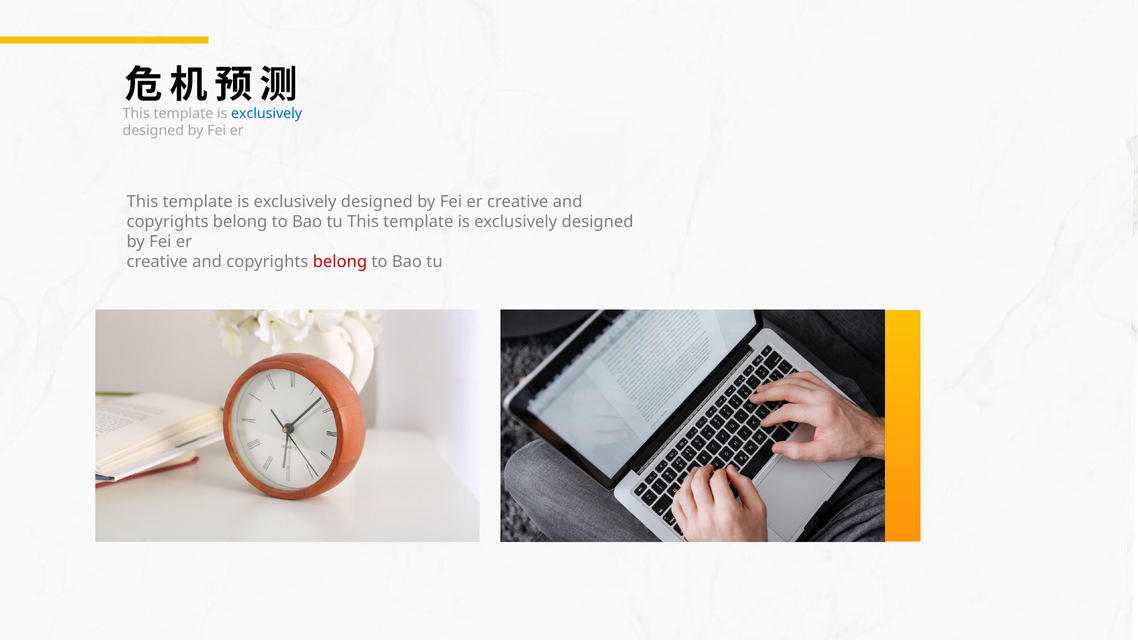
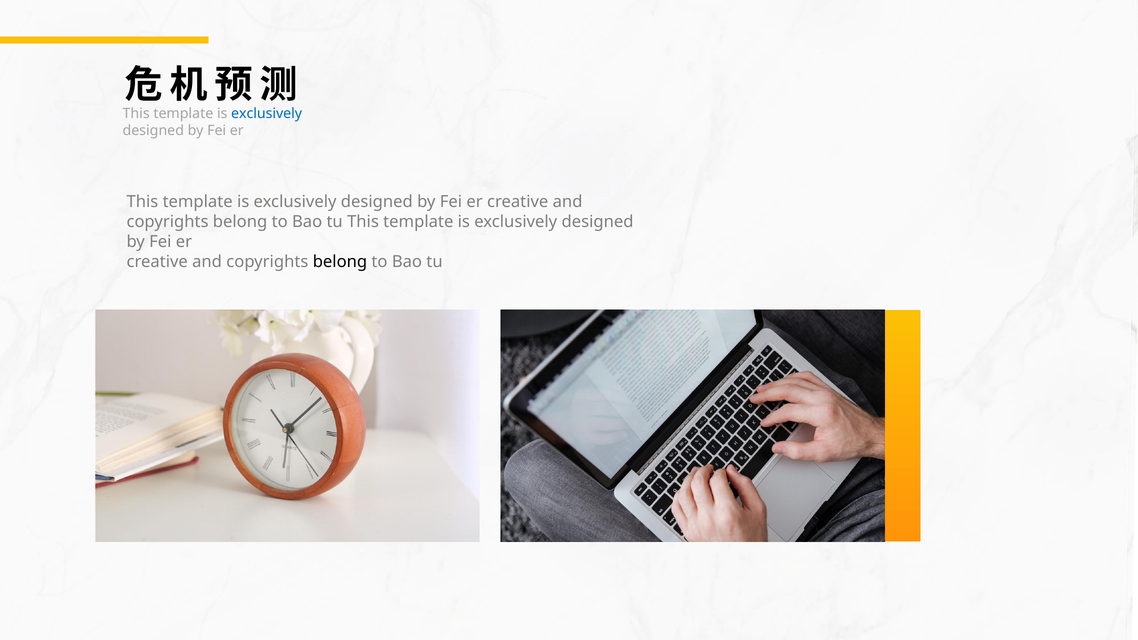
belong at (340, 262) colour: red -> black
